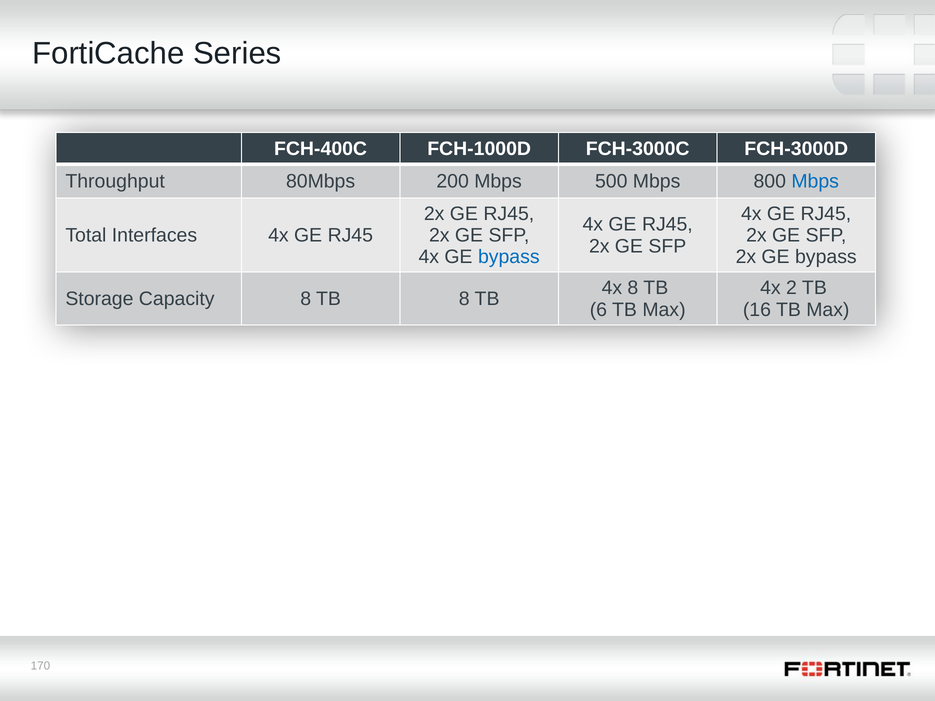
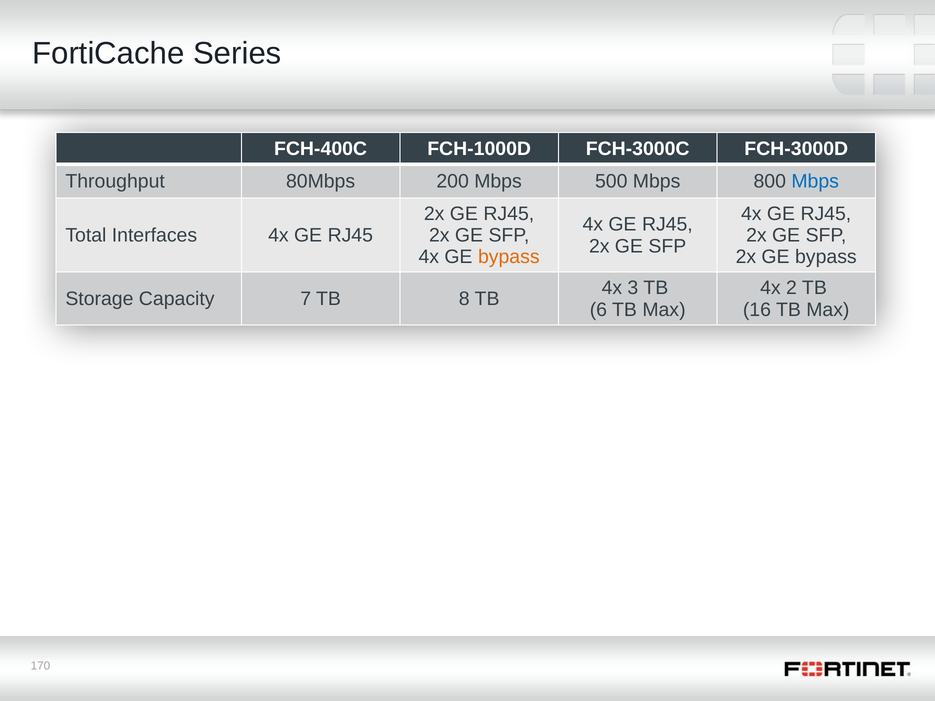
bypass at (509, 257) colour: blue -> orange
4x 8: 8 -> 3
Capacity 8: 8 -> 7
